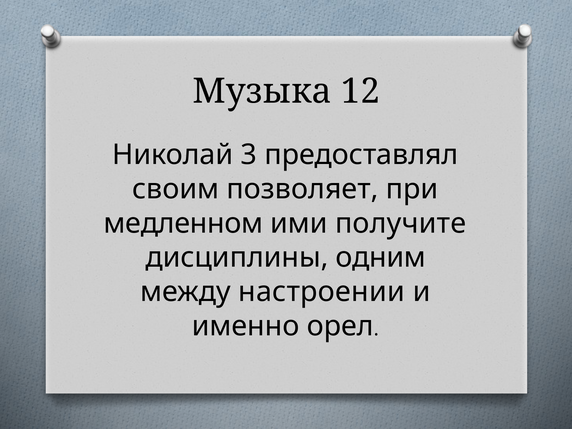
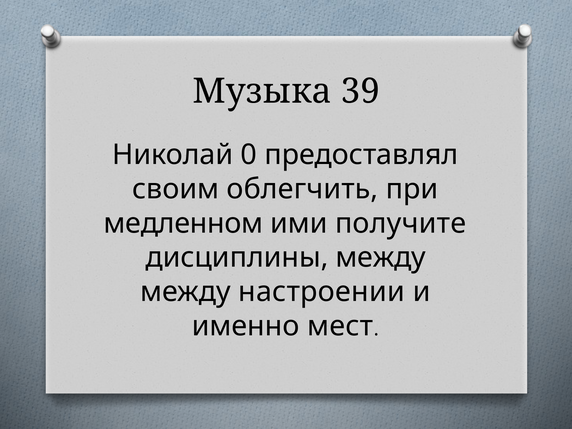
12: 12 -> 39
3: 3 -> 0
позволяет: позволяет -> облегчить
дисциплины одним: одним -> между
орел: орел -> мест
